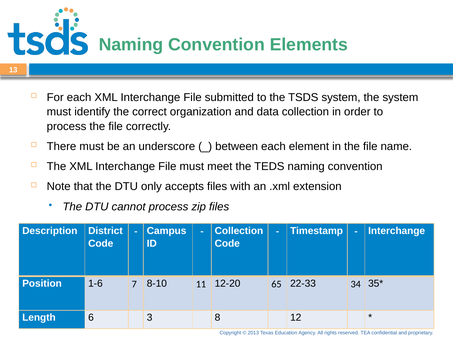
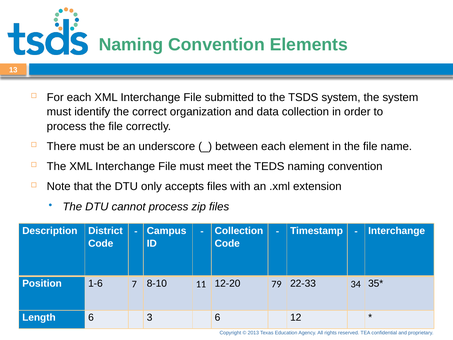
65: 65 -> 79
3 8: 8 -> 6
